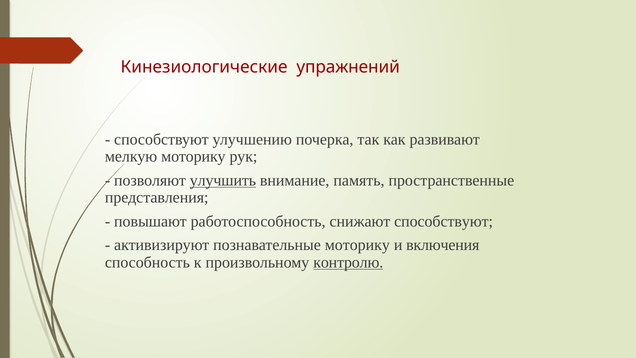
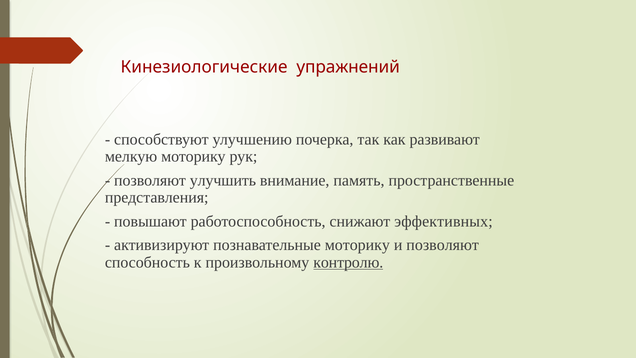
улучшить underline: present -> none
снижают способствуют: способствуют -> эффективных
и включения: включения -> позволяют
